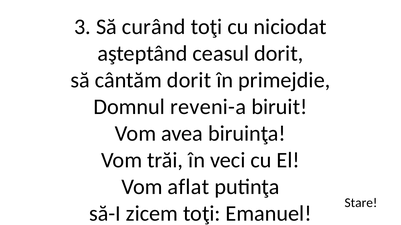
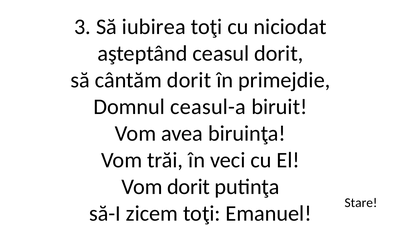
curând: curând -> iubirea
reveni-a: reveni-a -> ceasul-a
Vom aflat: aflat -> dorit
